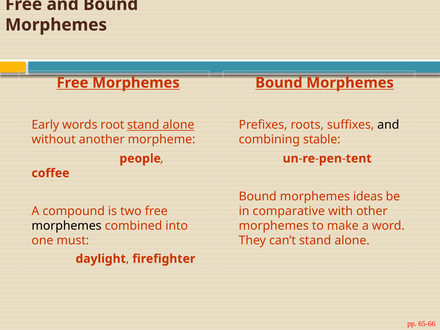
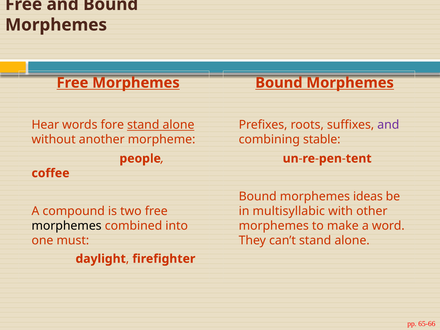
Early: Early -> Hear
root: root -> fore
and at (388, 125) colour: black -> purple
comparative: comparative -> multisyllabic
